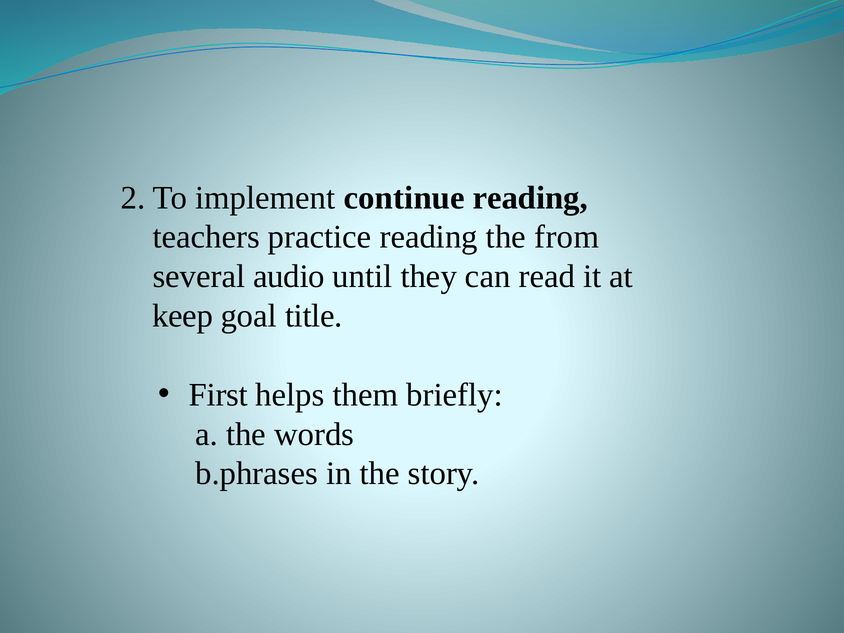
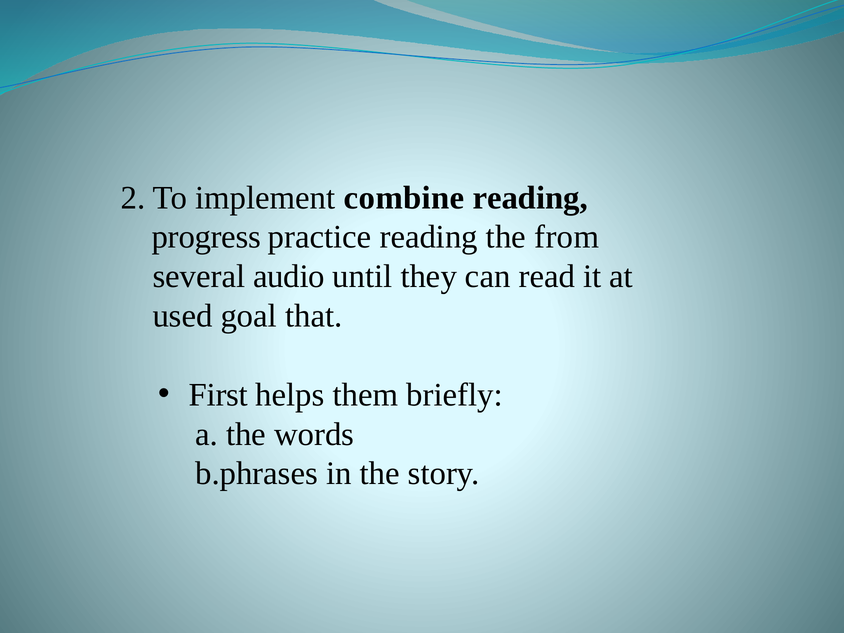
continue: continue -> combine
teachers: teachers -> progress
keep: keep -> used
title: title -> that
